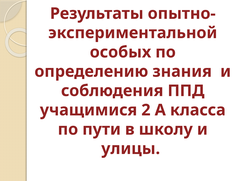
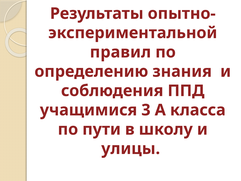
особых: особых -> правил
2: 2 -> 3
